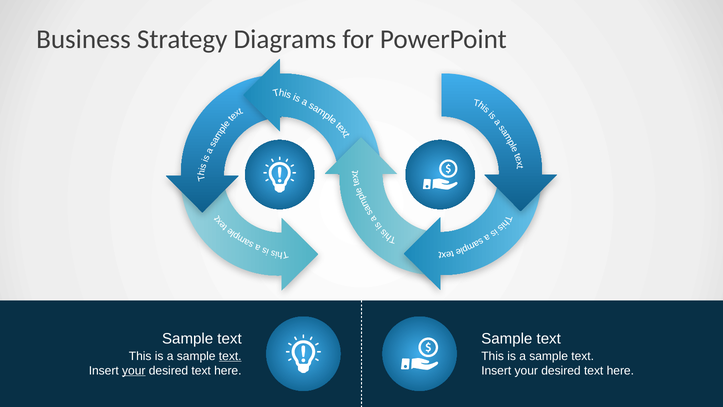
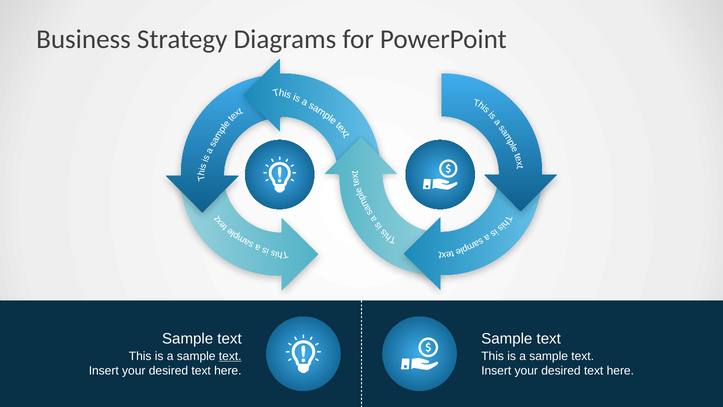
your at (134, 370) underline: present -> none
